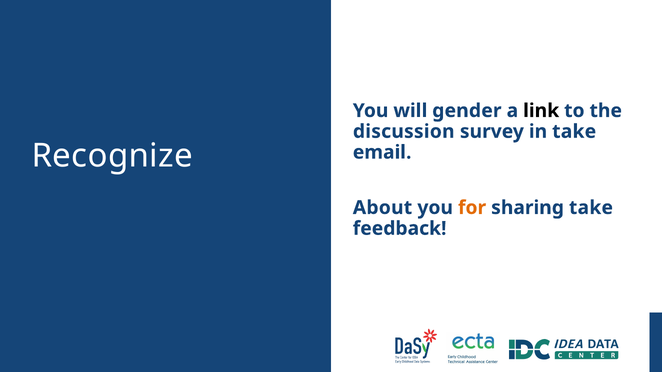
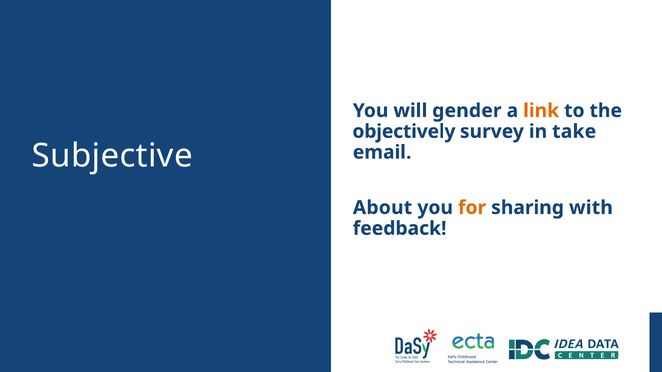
link colour: black -> orange
discussion: discussion -> objectively
Recognize: Recognize -> Subjective
sharing take: take -> with
